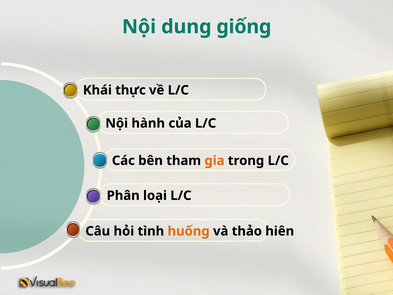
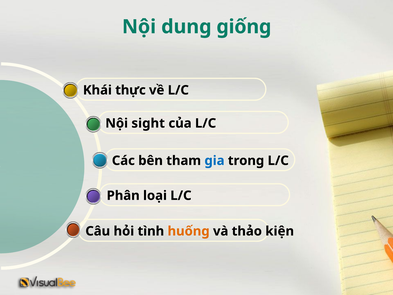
hành: hành -> sight
gia colour: orange -> blue
hiên: hiên -> kiện
